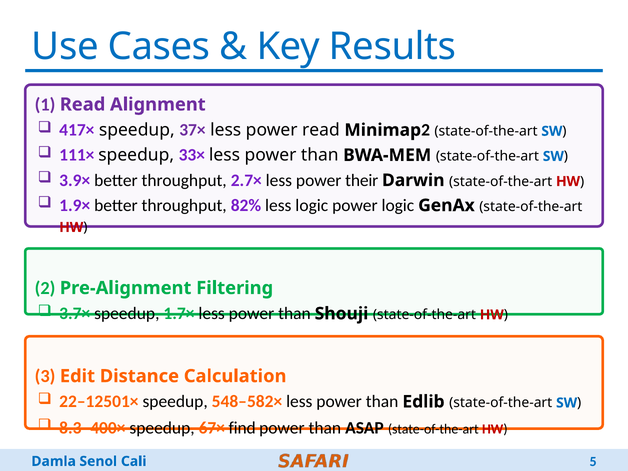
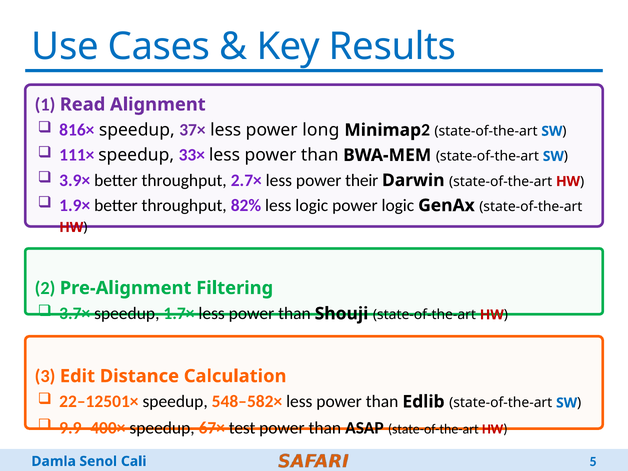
417×: 417× -> 816×
power read: read -> long
8.3–400×: 8.3–400× -> 9.9–400×
find: find -> test
